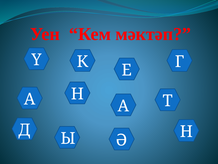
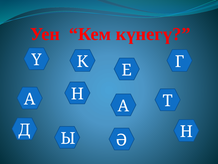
мәктәп: мәктәп -> күнегү
